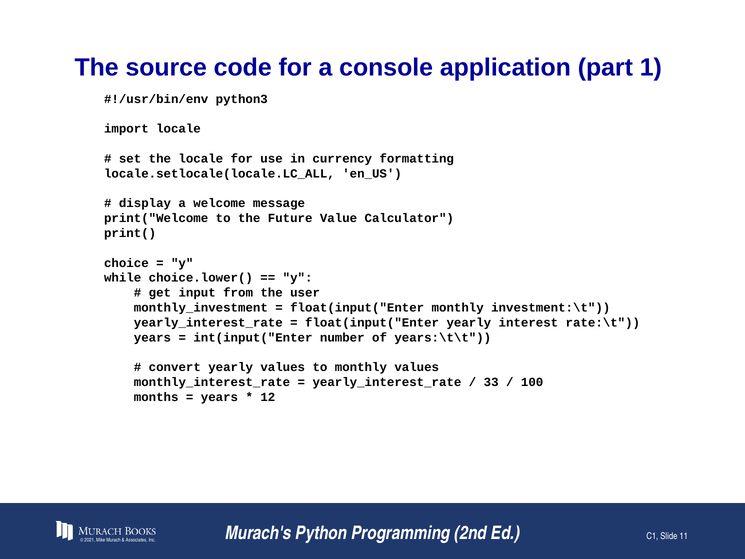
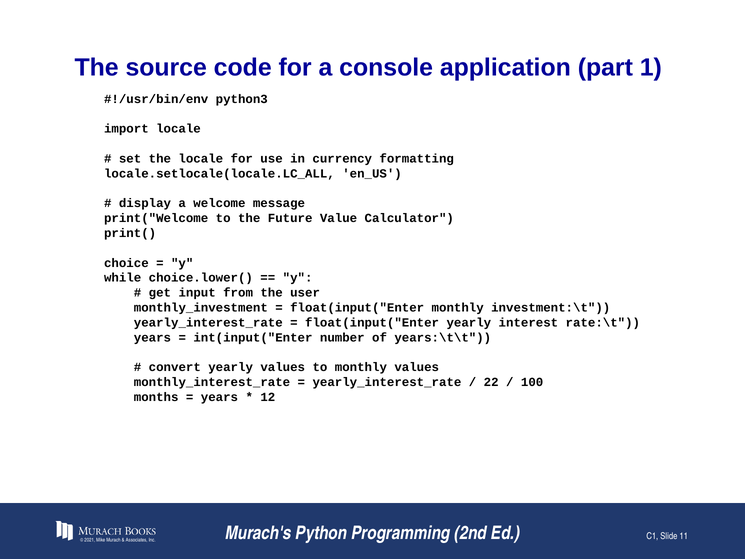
33: 33 -> 22
